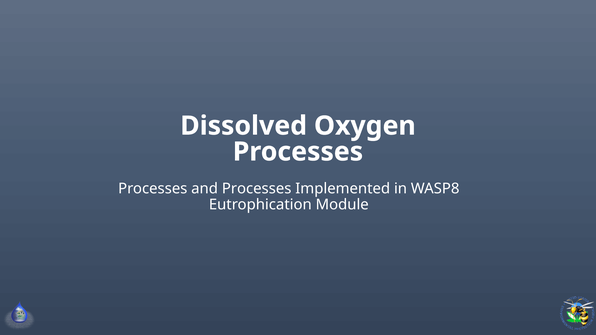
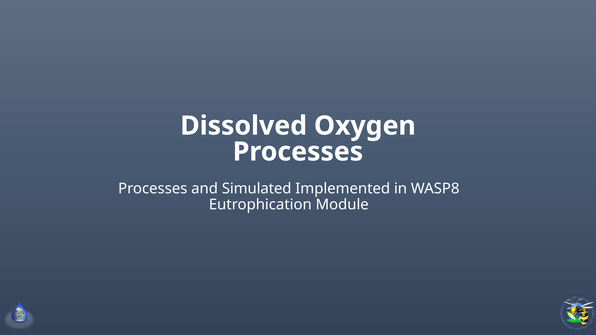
and Processes: Processes -> Simulated
